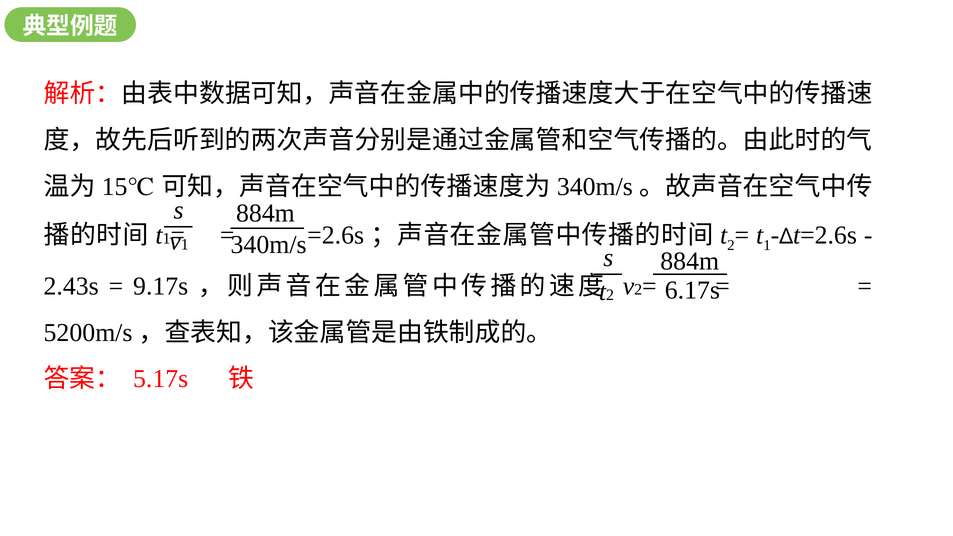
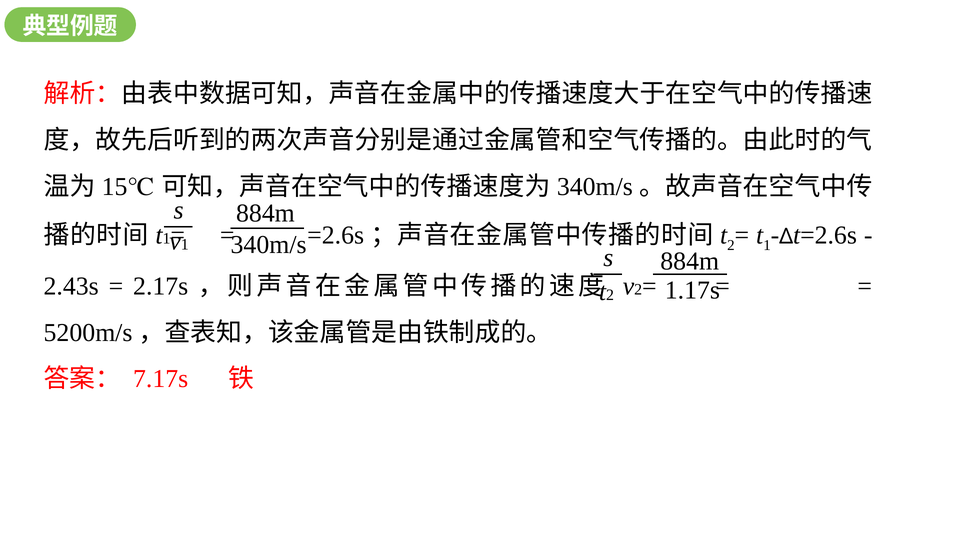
9.17s: 9.17s -> 2.17s
6.17s: 6.17s -> 1.17s
5.17s: 5.17s -> 7.17s
